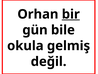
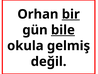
bile underline: none -> present
